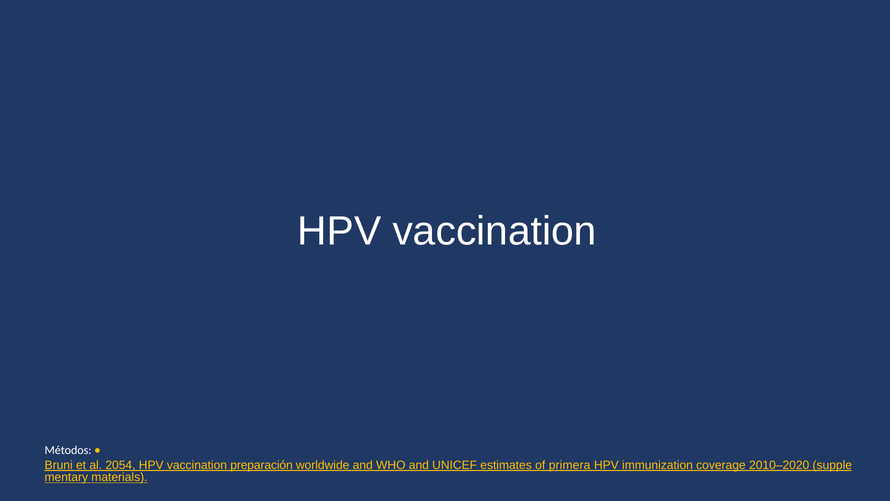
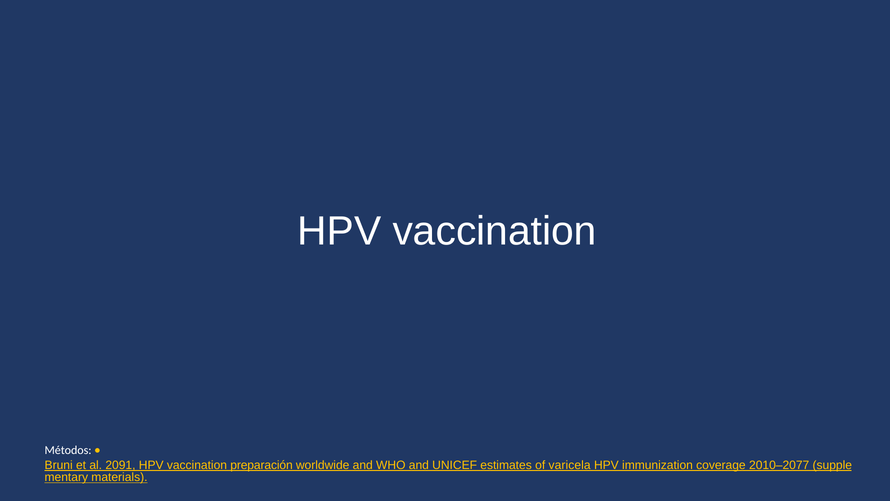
2054: 2054 -> 2091
primera: primera -> varicela
2010–2020: 2010–2020 -> 2010–2077
